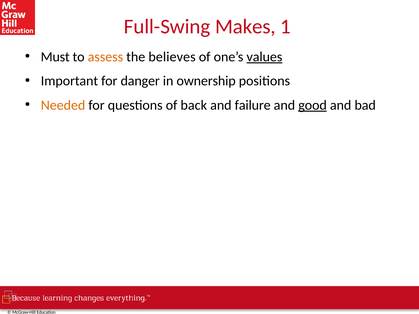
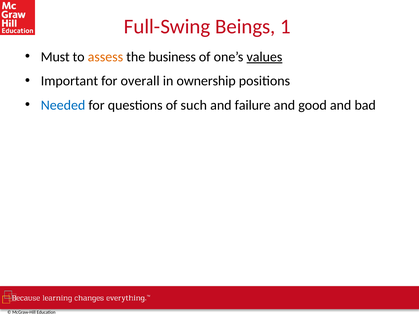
Makes: Makes -> Beings
believes: believes -> business
danger: danger -> overall
Needed colour: orange -> blue
back: back -> such
good underline: present -> none
